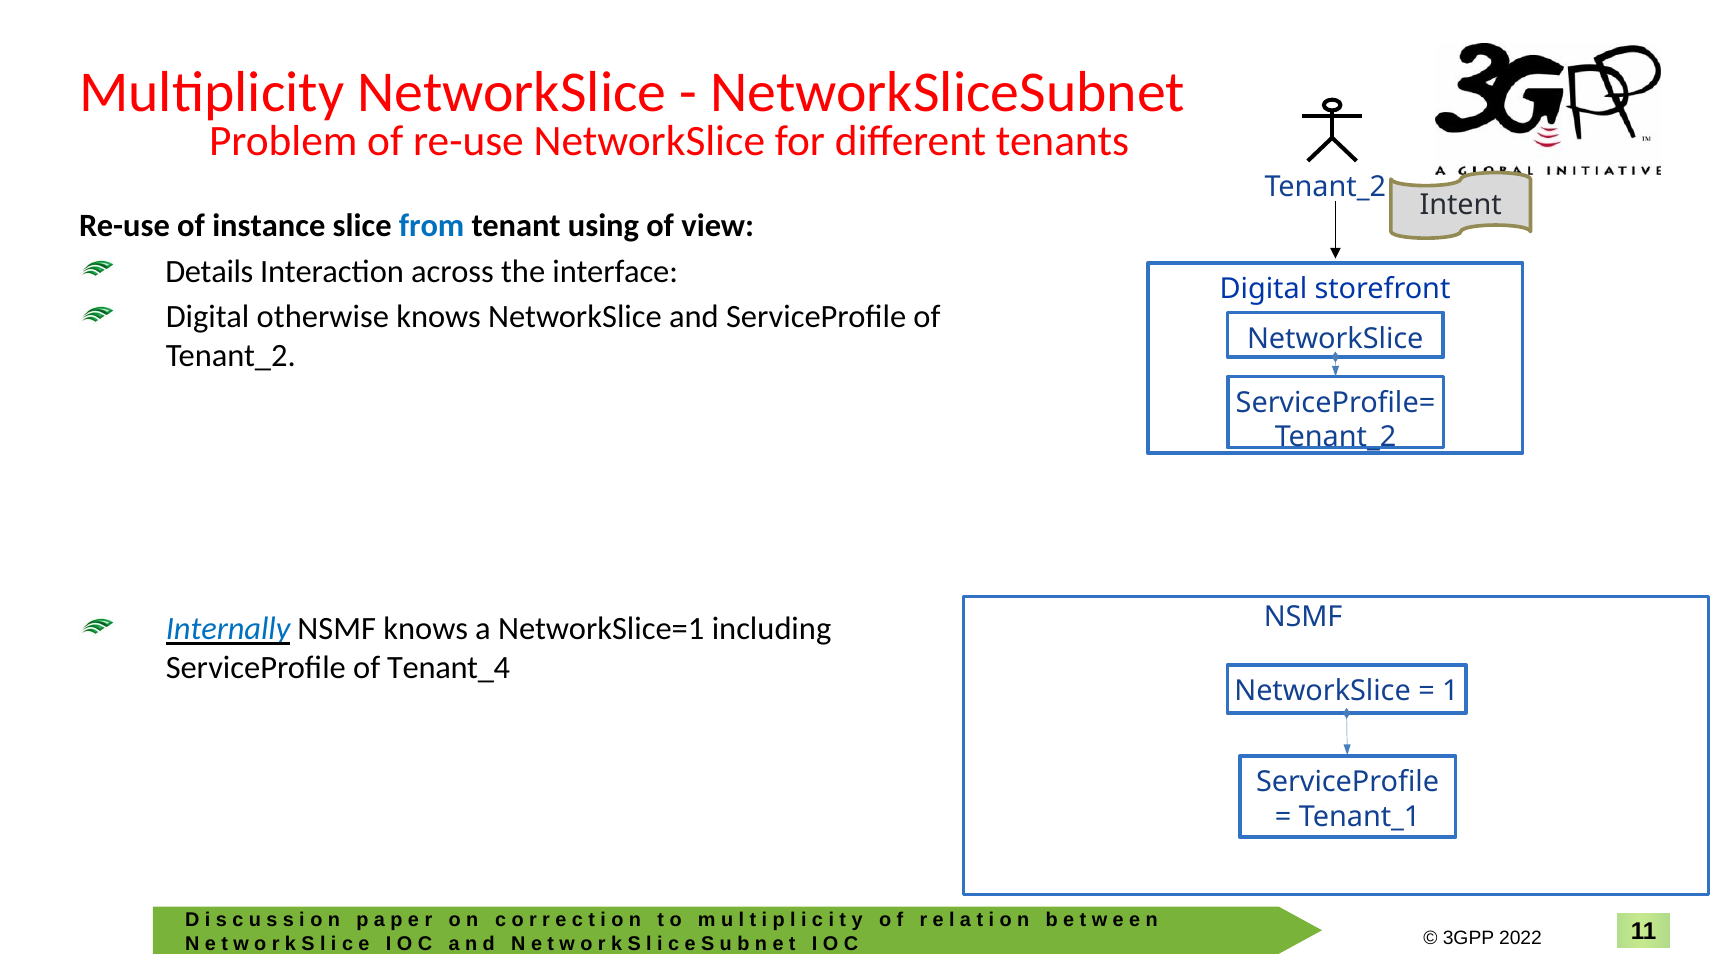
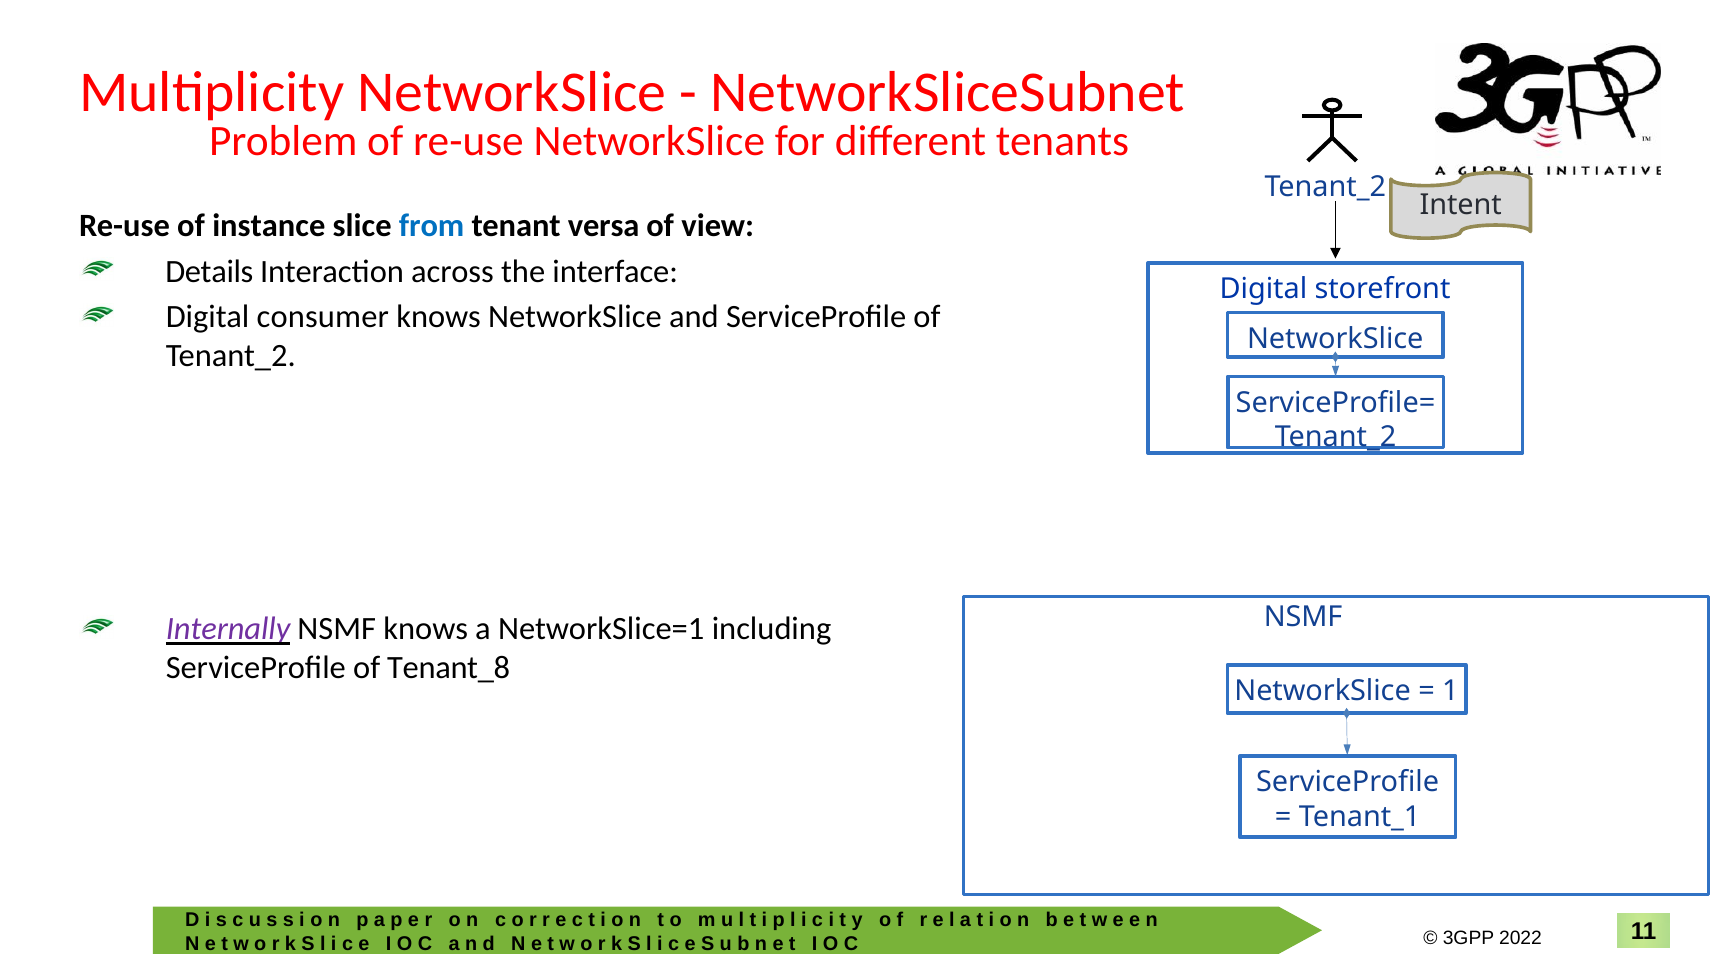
using: using -> versa
otherwise: otherwise -> consumer
Internally colour: blue -> purple
Tenant_4: Tenant_4 -> Tenant_8
